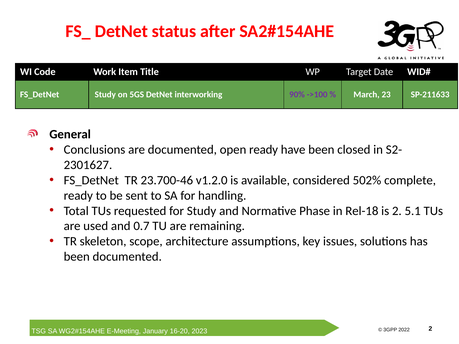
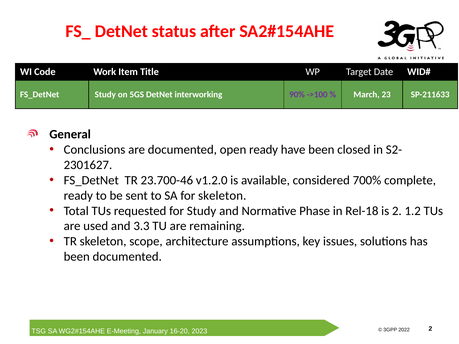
502%: 502% -> 700%
for handling: handling -> skeleton
5.1: 5.1 -> 1.2
0.7: 0.7 -> 3.3
